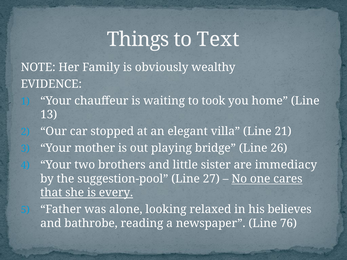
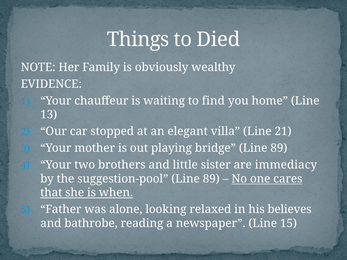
Text: Text -> Died
took: took -> find
bridge Line 26: 26 -> 89
27 at (211, 179): 27 -> 89
every: every -> when
76: 76 -> 15
